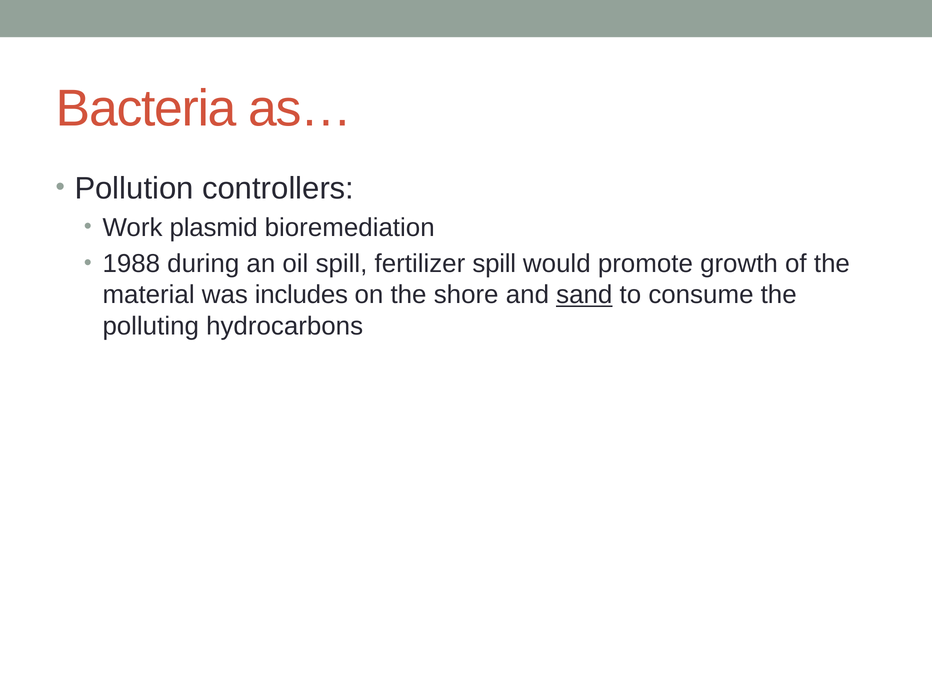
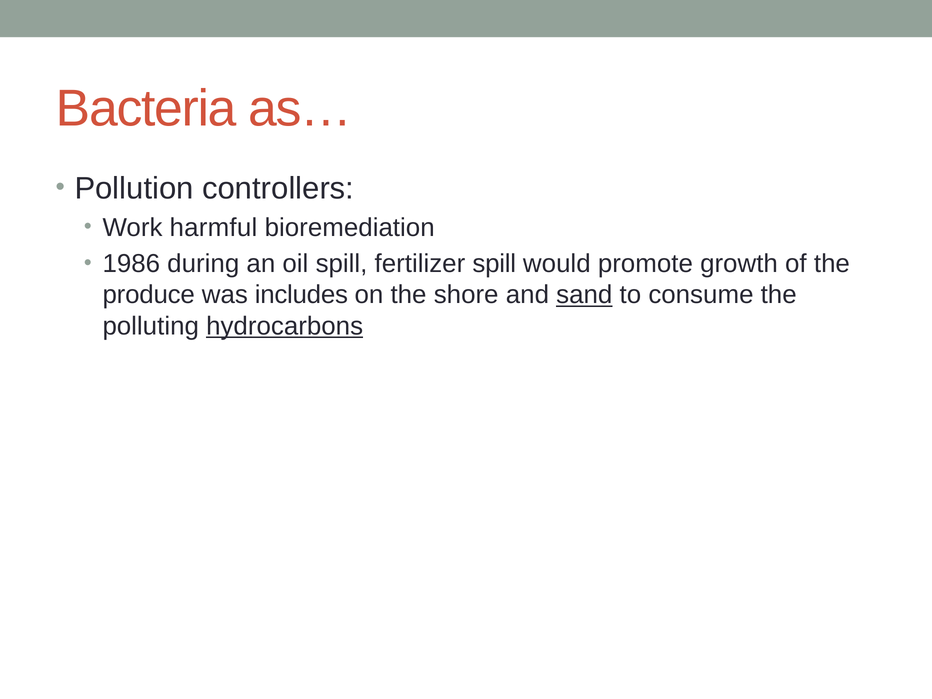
plasmid: plasmid -> harmful
1988: 1988 -> 1986
material: material -> produce
hydrocarbons underline: none -> present
